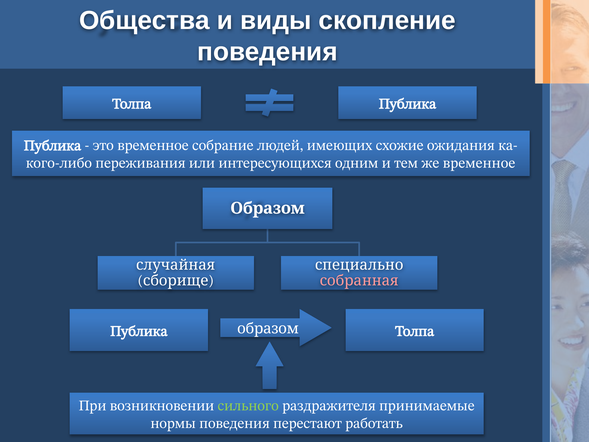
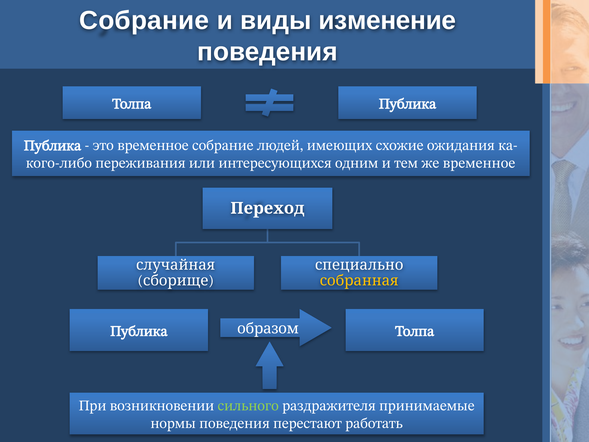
Общества at (144, 20): Общества -> Собрание
скопление: скопление -> изменение
Образом at (268, 208): Образом -> Переход
собранная colour: pink -> yellow
